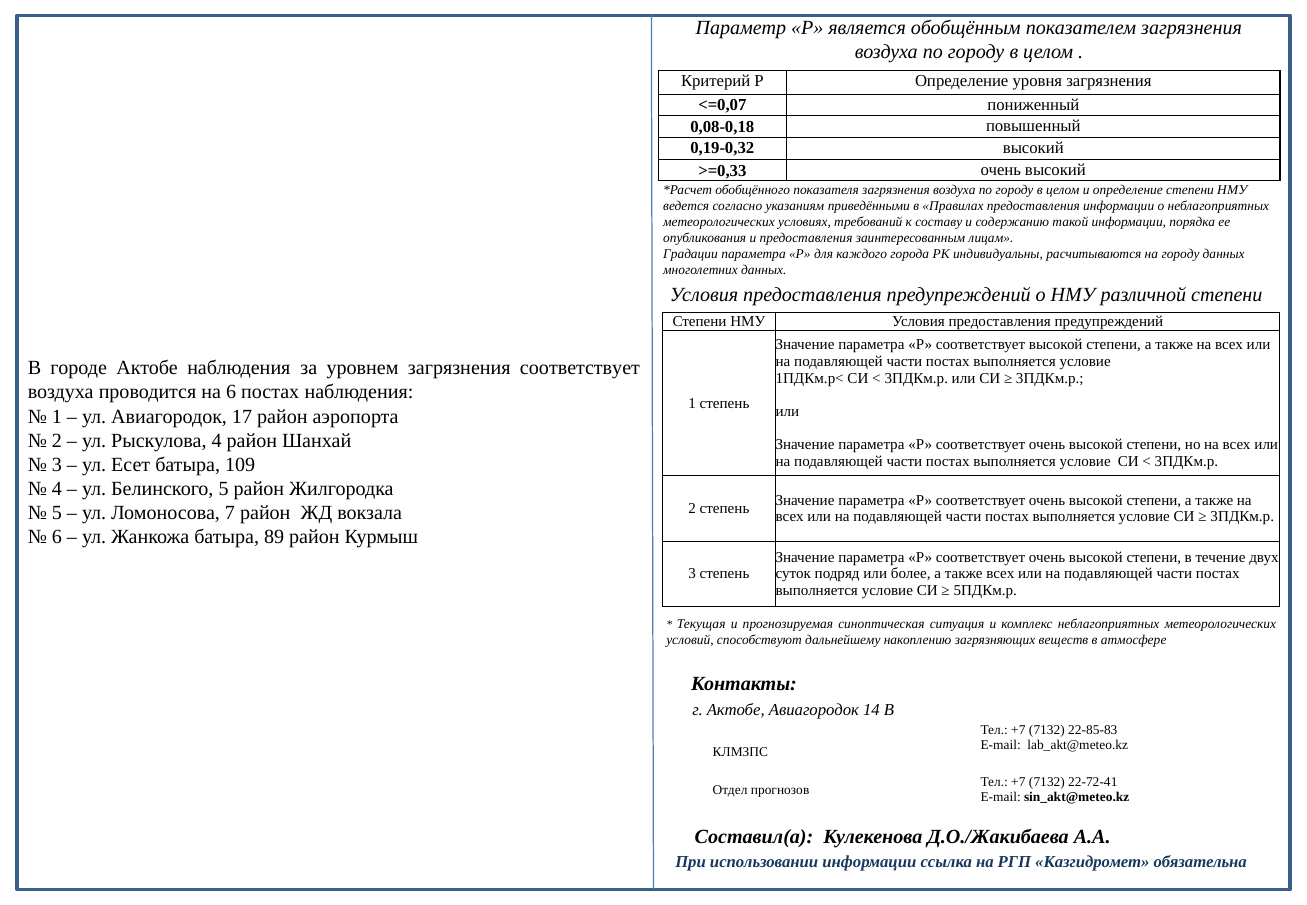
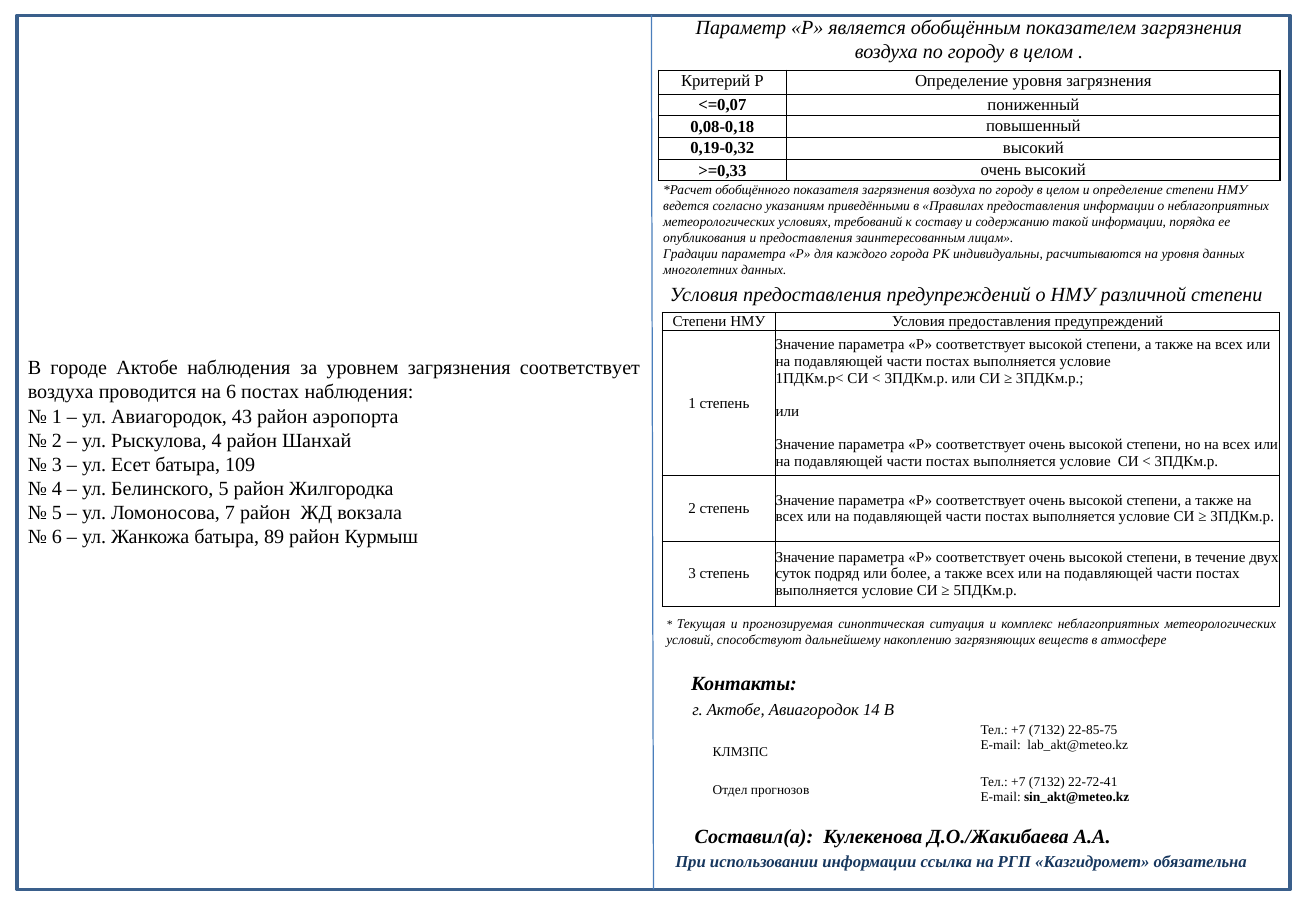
на городу: городу -> уровня
17: 17 -> 43
22-85-83: 22-85-83 -> 22-85-75
